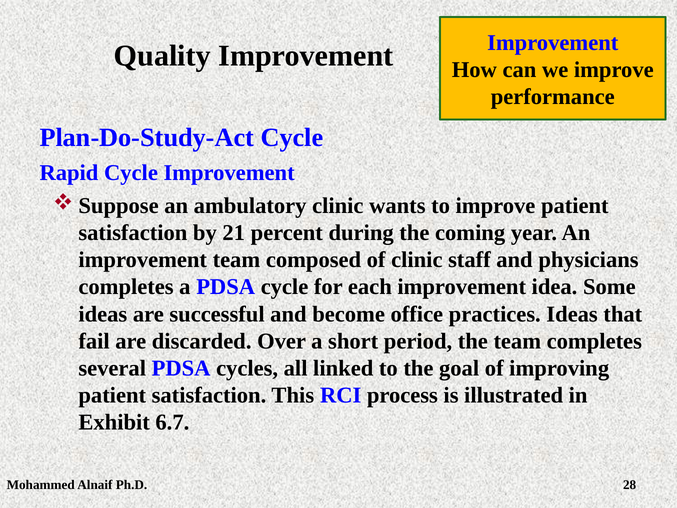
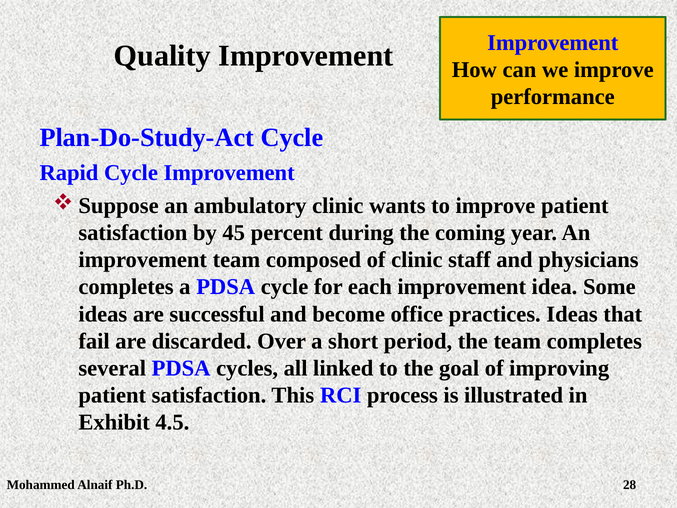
21: 21 -> 45
6.7: 6.7 -> 4.5
